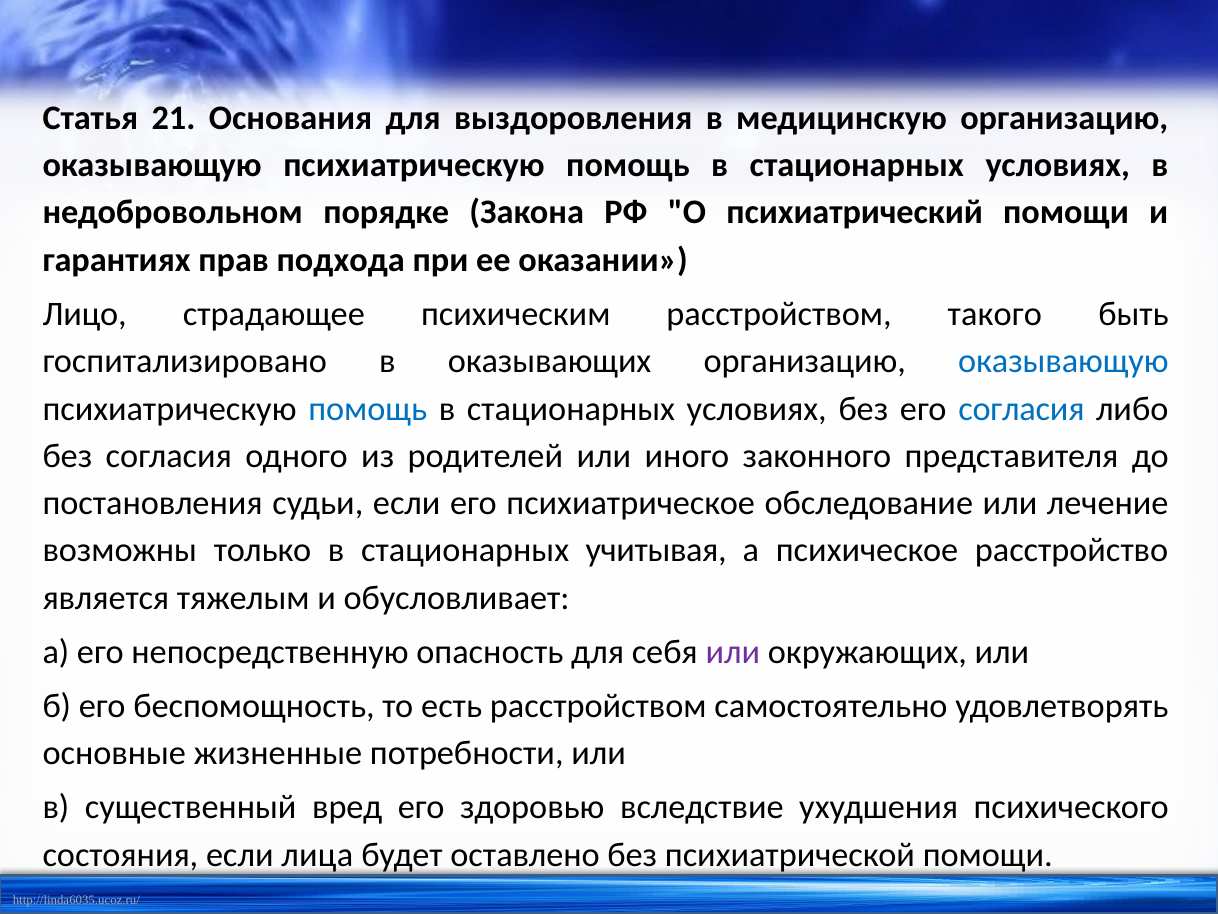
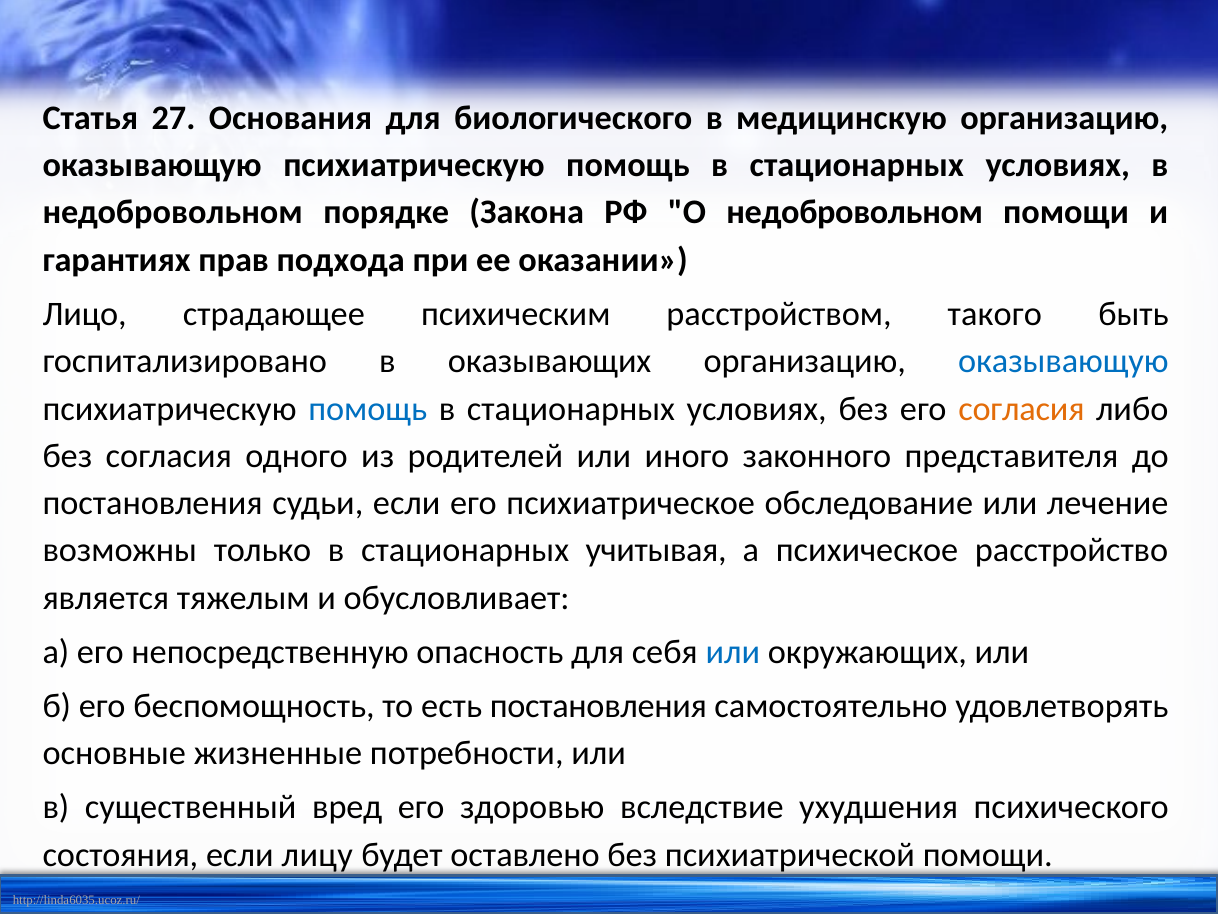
21: 21 -> 27
выздоровления: выздоровления -> биологического
О психиатрический: психиатрический -> недобровольном
согласия at (1021, 408) colour: blue -> orange
или at (733, 652) colour: purple -> blue
есть расстройством: расстройством -> постановления
лица: лица -> лицу
